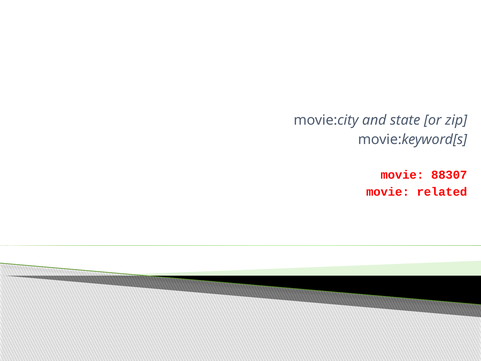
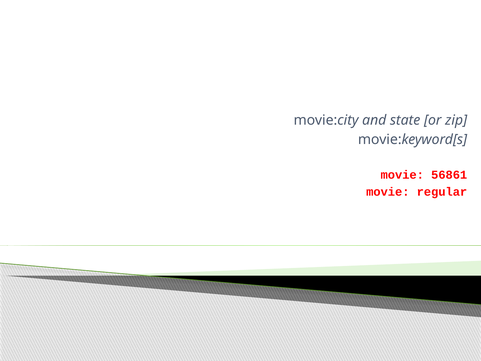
88307: 88307 -> 56861
related: related -> regular
